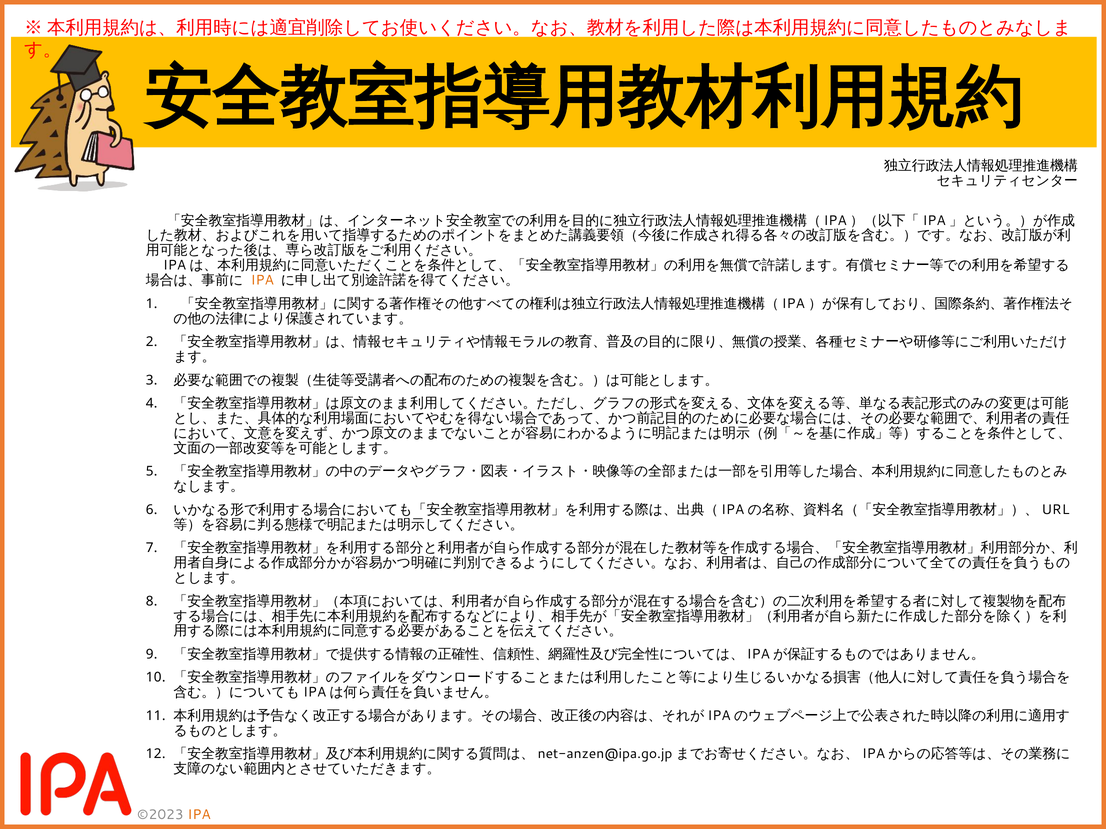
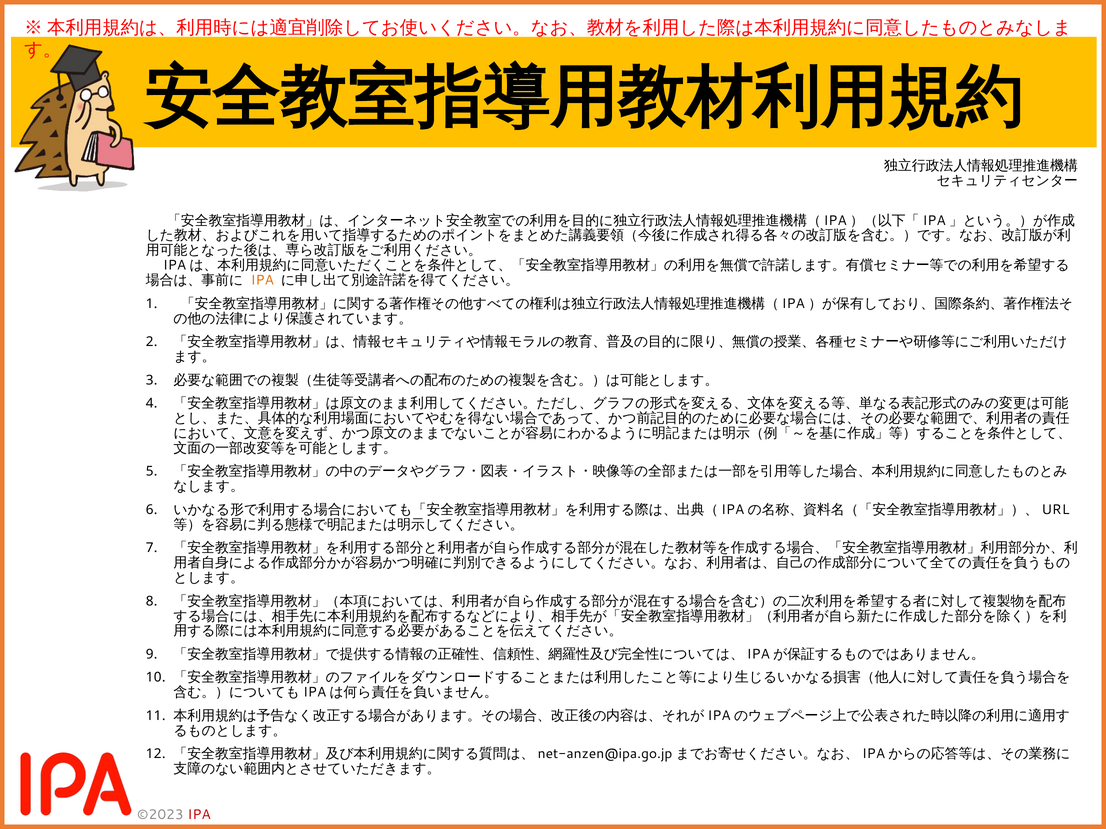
IPA at (199, 815) colour: orange -> red
